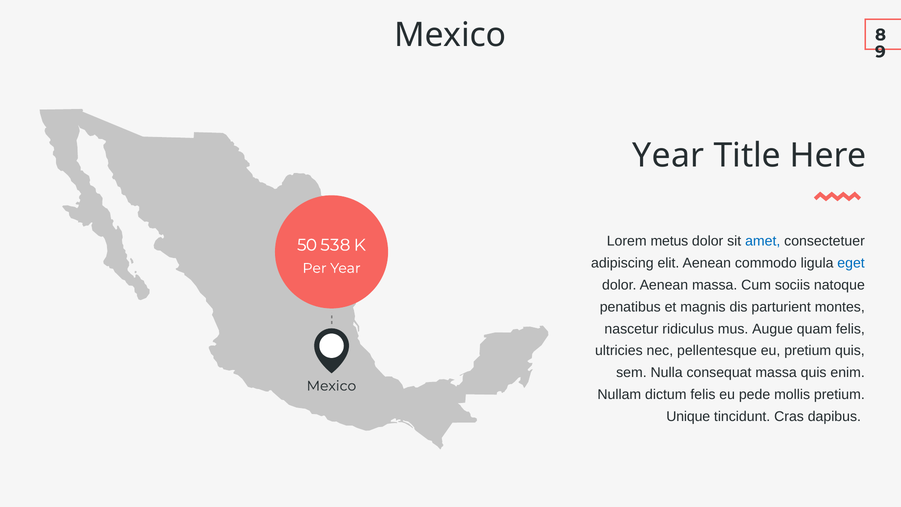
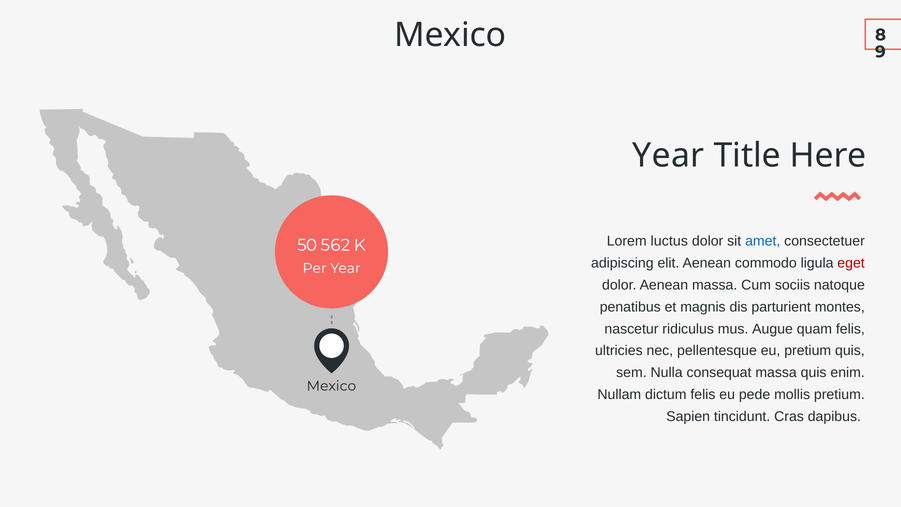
metus: metus -> luctus
538: 538 -> 562
eget colour: blue -> red
Unique: Unique -> Sapien
